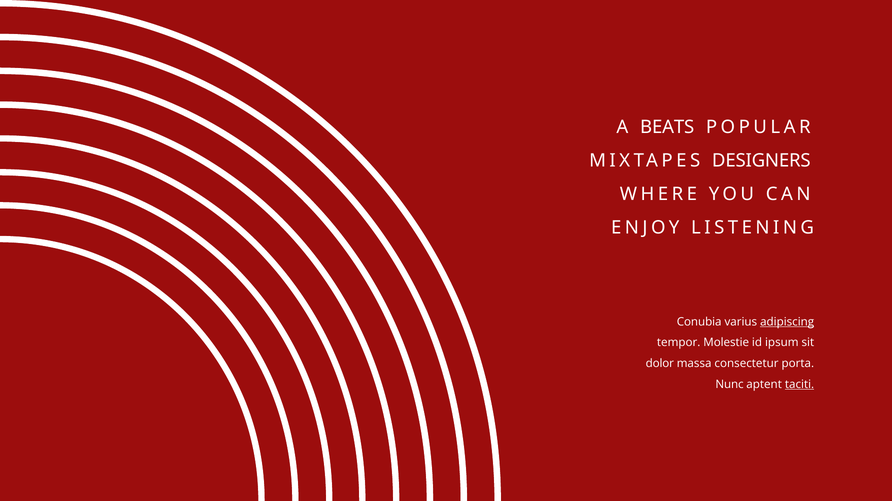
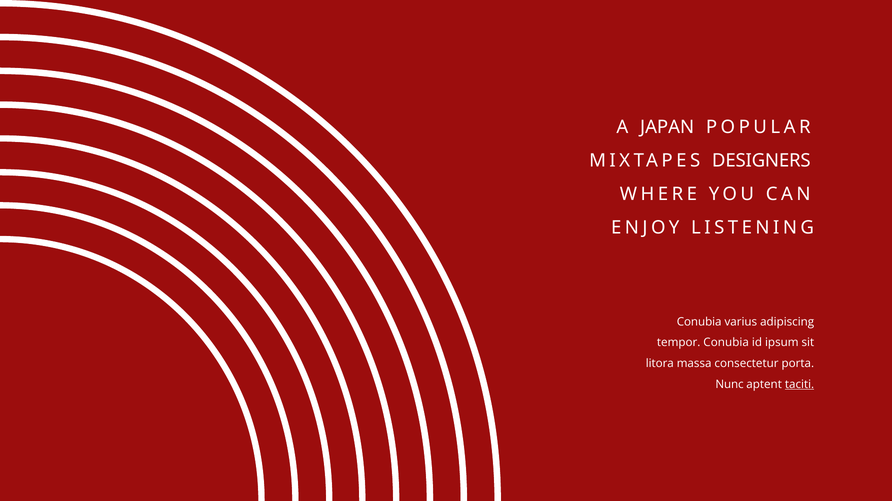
BEATS: BEATS -> JAPAN
adipiscing underline: present -> none
tempor Molestie: Molestie -> Conubia
dolor: dolor -> litora
